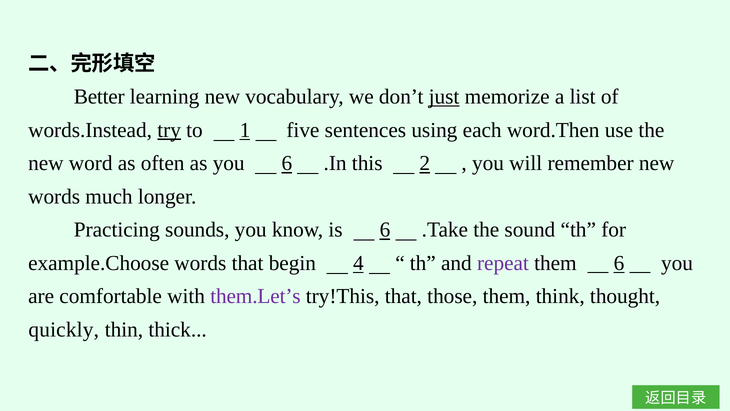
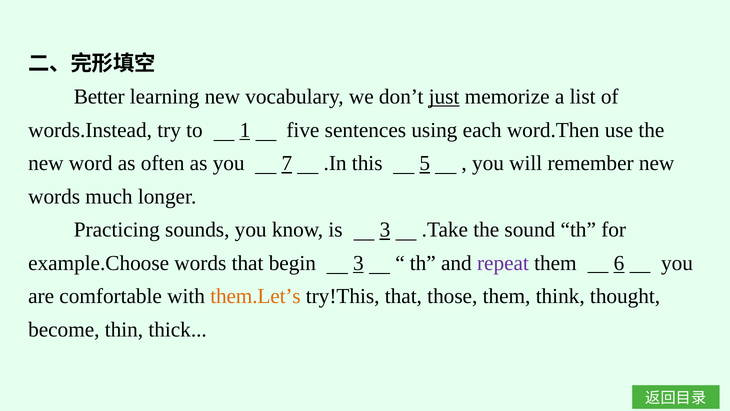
try underline: present -> none
you 6: 6 -> 7
2: 2 -> 5
is 6: 6 -> 3
begin 4: 4 -> 3
them.Let’s colour: purple -> orange
quickly: quickly -> become
